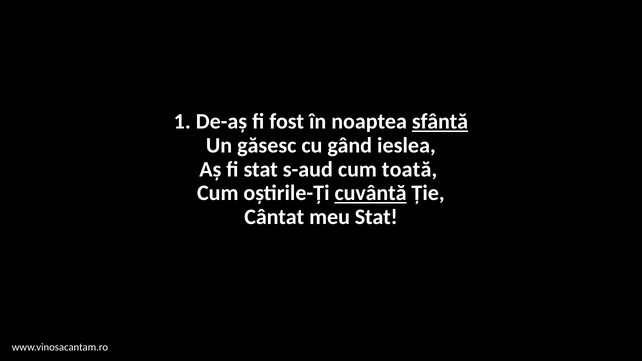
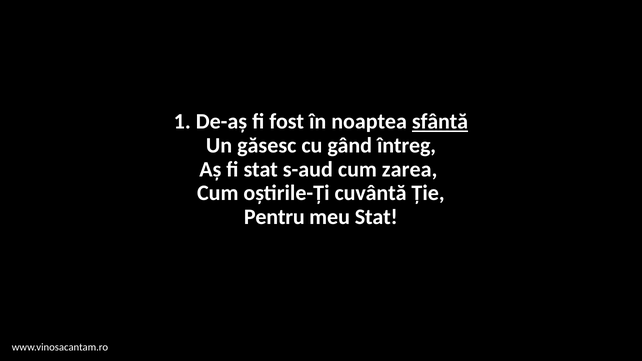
ieslea: ieslea -> întreg
toată: toată -> zarea
cuvântă underline: present -> none
Cântat: Cântat -> Pentru
